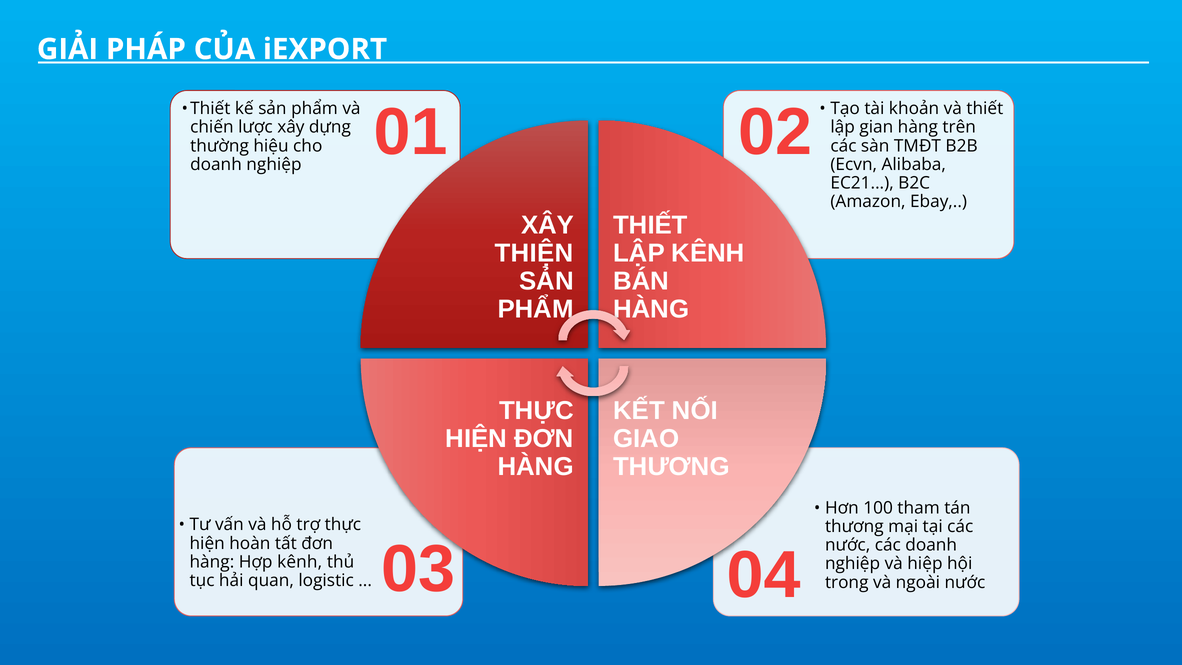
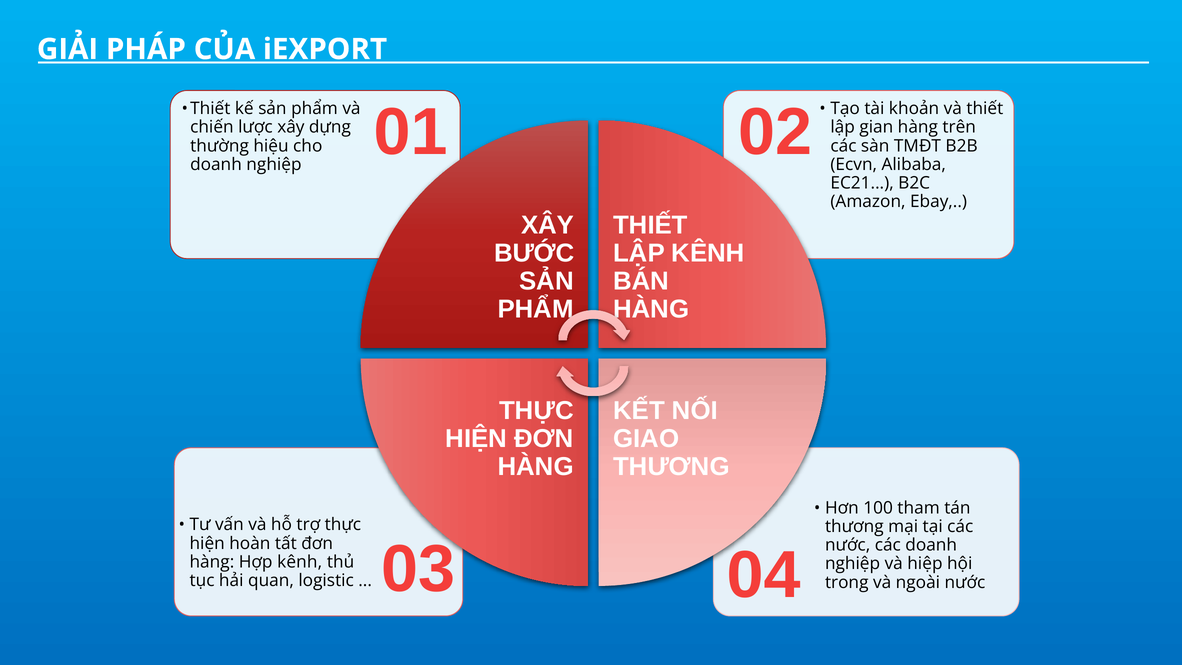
THIỆN: THIỆN -> BƯỚC
